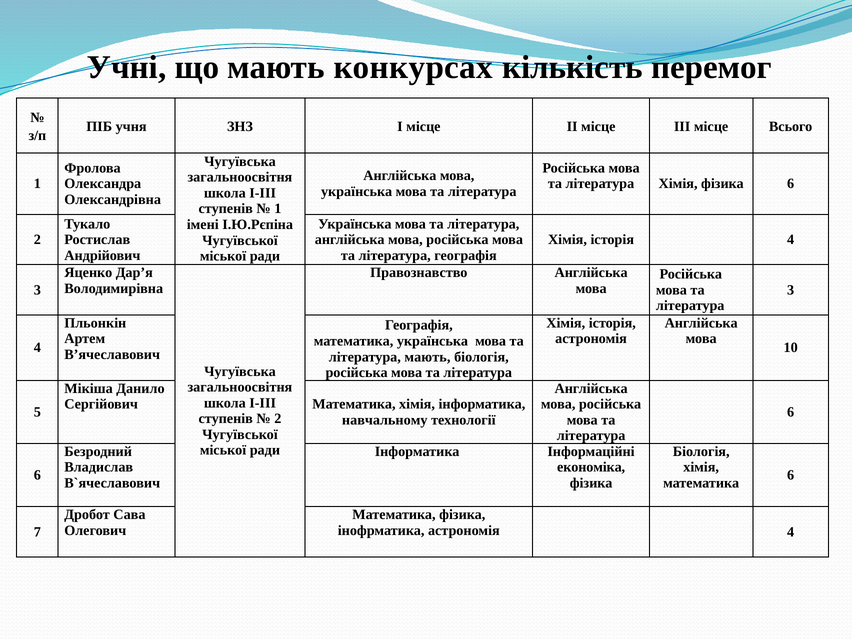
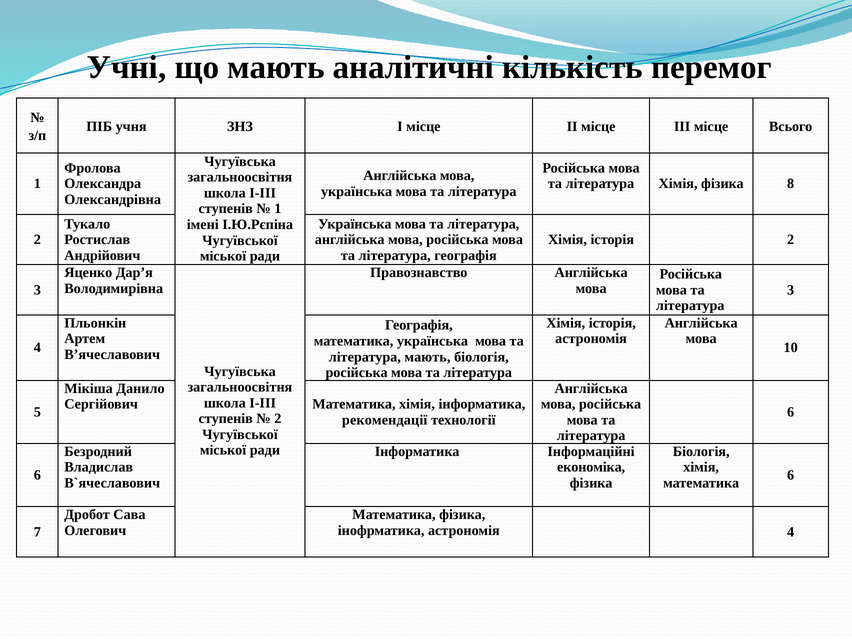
конкурсах: конкурсах -> аналітичні
фізика 6: 6 -> 8
історія 4: 4 -> 2
навчальному: навчальному -> рекомендації
